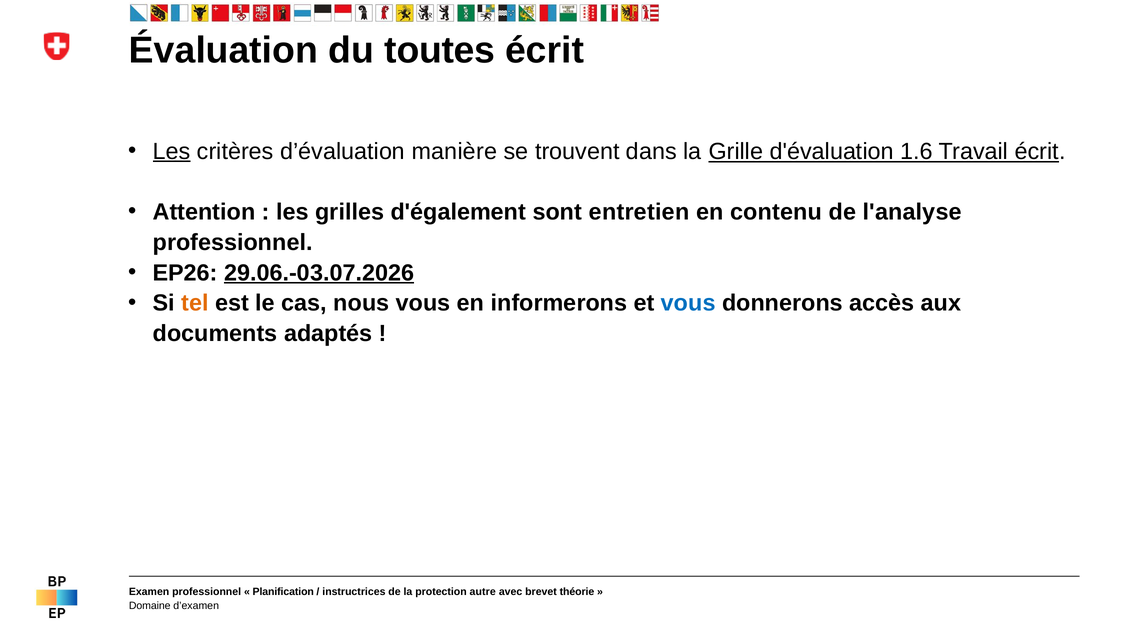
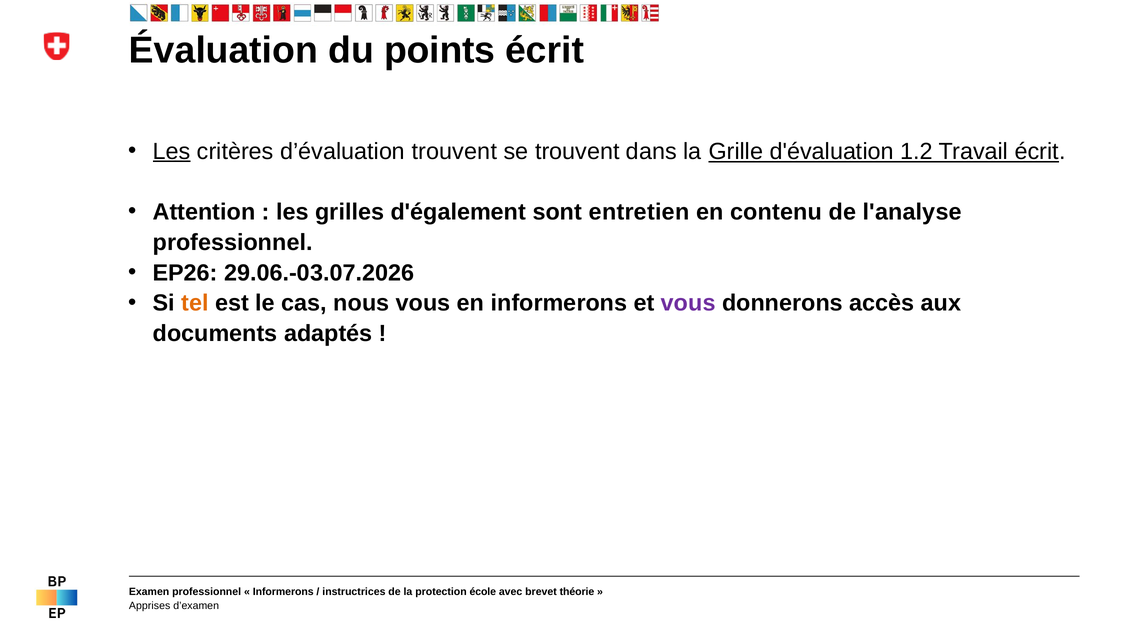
toutes: toutes -> points
d’évaluation manière: manière -> trouvent
1.6: 1.6 -> 1.2
29.06.-03.07.2026 underline: present -> none
vous at (688, 303) colour: blue -> purple
Planification at (283, 592): Planification -> Informerons
autre: autre -> école
Domaine: Domaine -> Apprises
